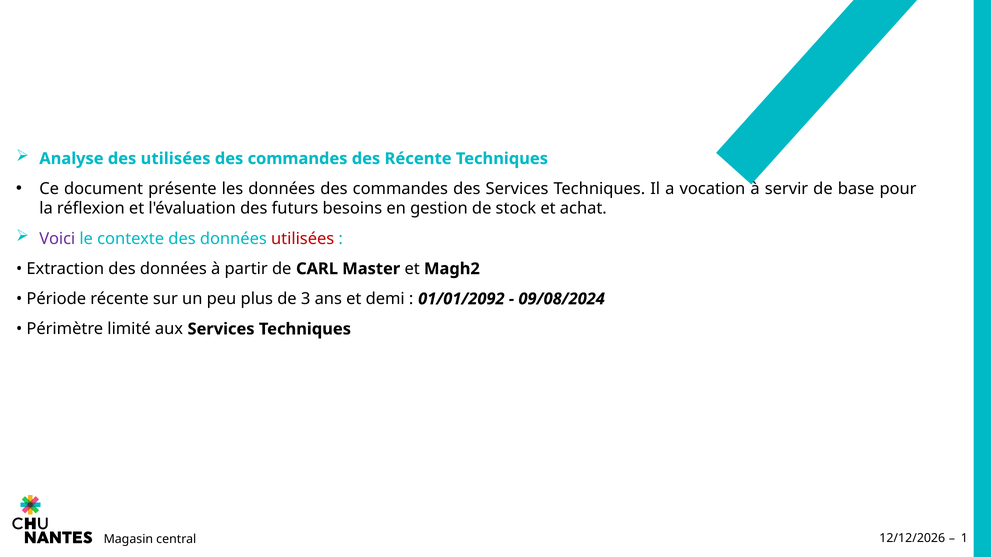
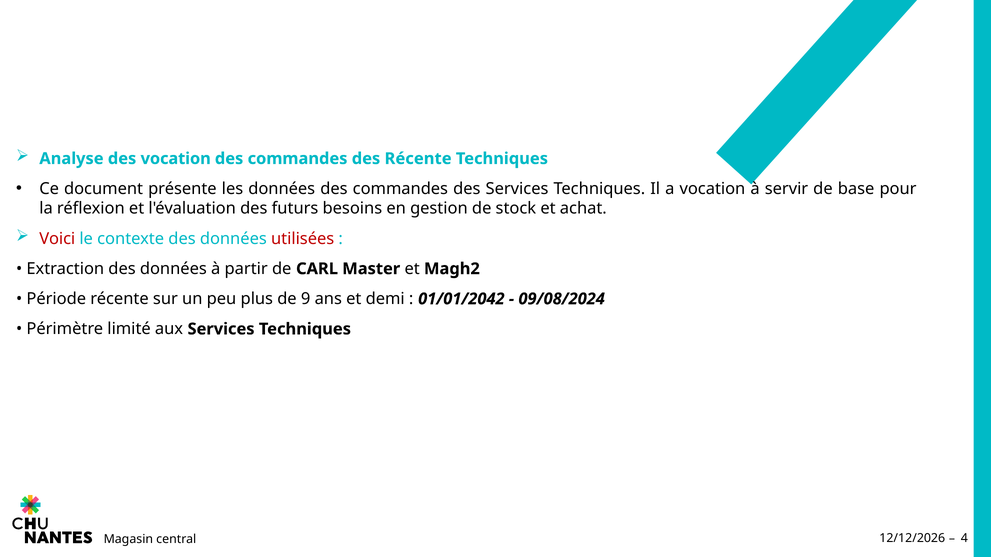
des utilisées: utilisées -> vocation
Voici colour: purple -> red
3: 3 -> 9
01/01/2092: 01/01/2092 -> 01/01/2042
1: 1 -> 4
